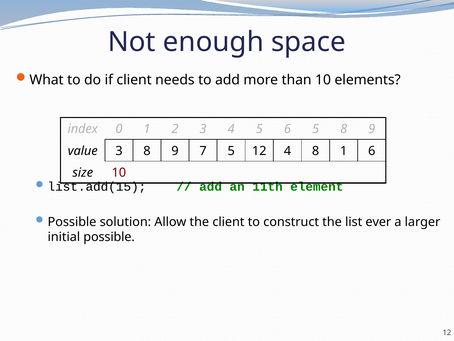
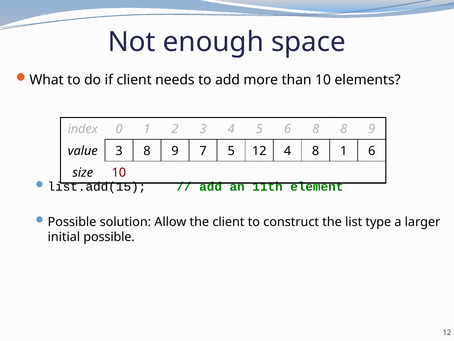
6 5: 5 -> 8
ever: ever -> type
